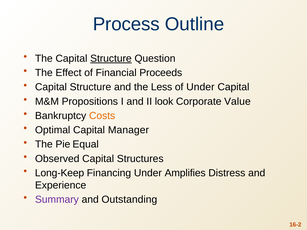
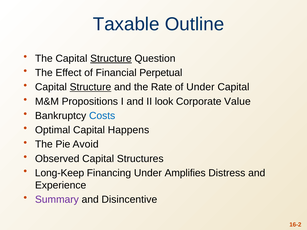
Process: Process -> Taxable
Proceeds: Proceeds -> Perpetual
Structure at (90, 87) underline: none -> present
Less: Less -> Rate
Costs colour: orange -> blue
Manager: Manager -> Happens
Equal: Equal -> Avoid
Outstanding: Outstanding -> Disincentive
